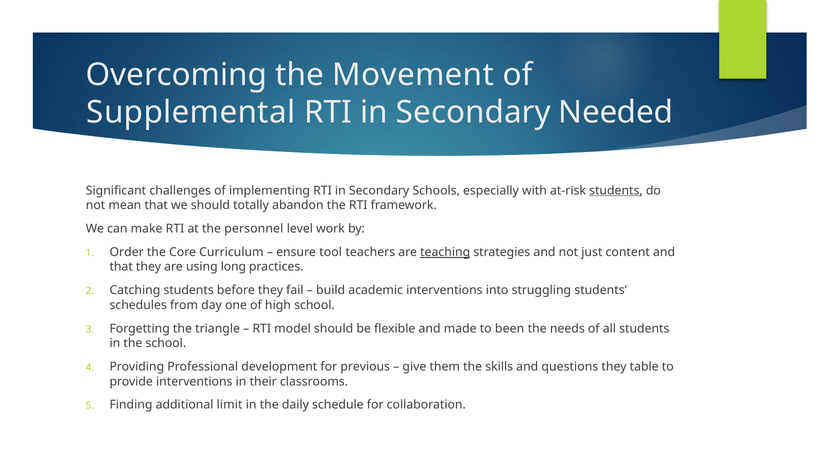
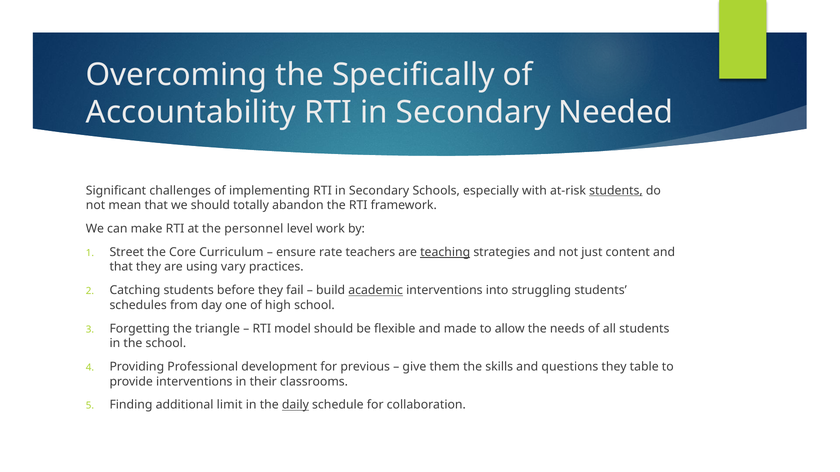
Movement: Movement -> Specifically
Supplemental: Supplemental -> Accountability
Order: Order -> Street
tool: tool -> rate
long: long -> vary
academic underline: none -> present
been: been -> allow
daily underline: none -> present
